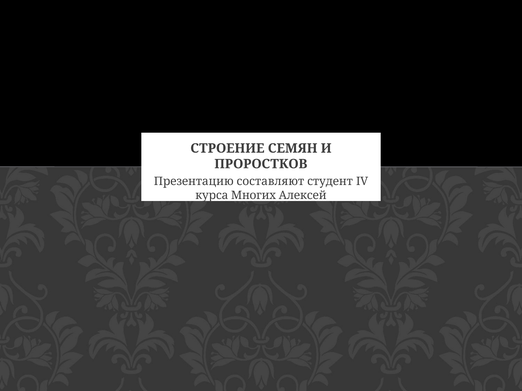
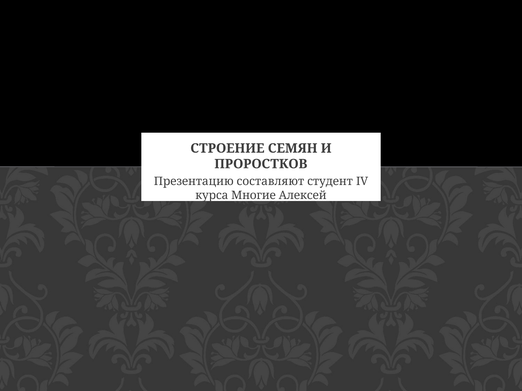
Многих: Многих -> Многие
